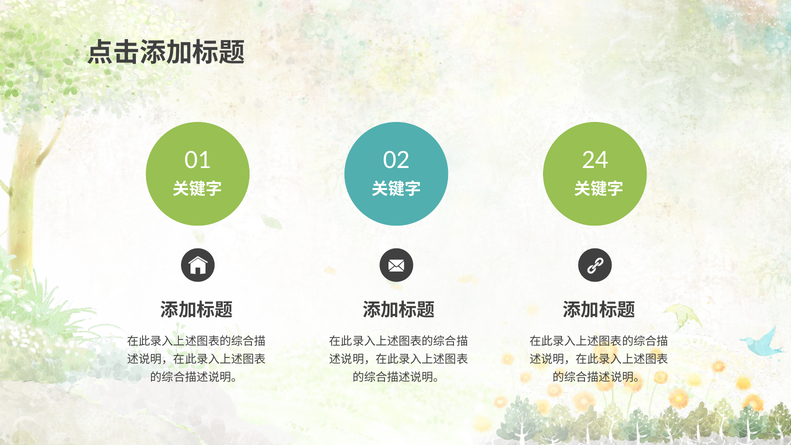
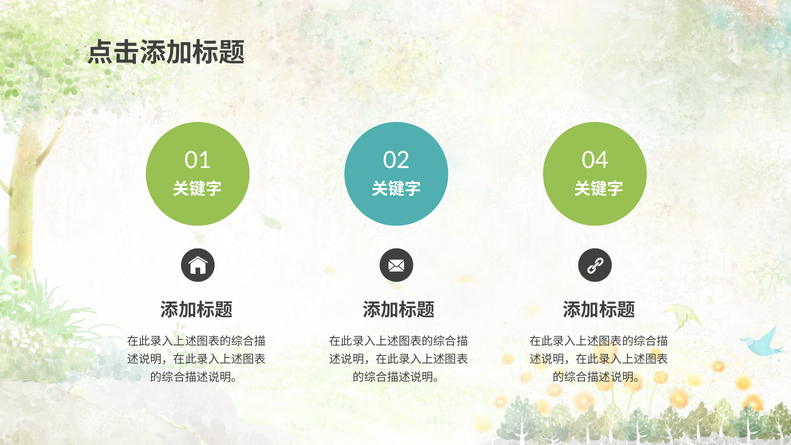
24: 24 -> 04
